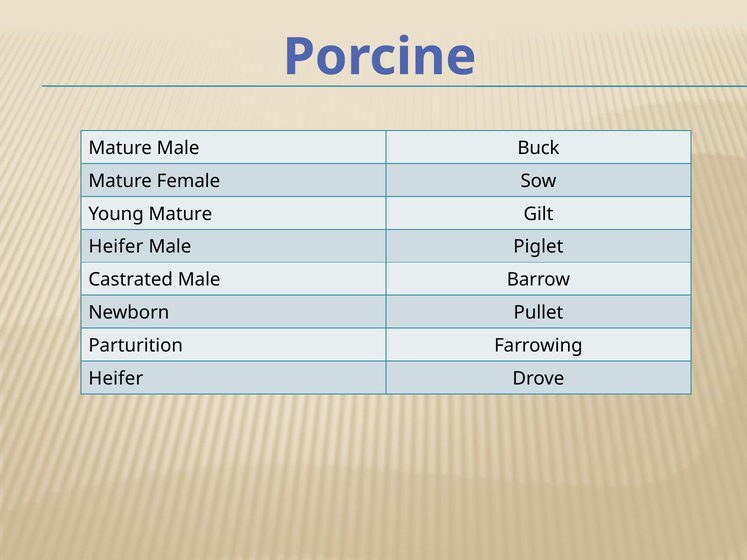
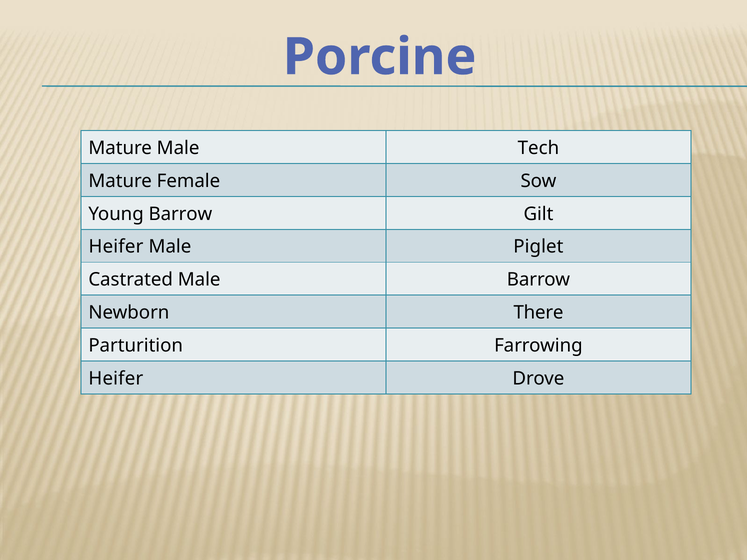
Buck: Buck -> Tech
Young Mature: Mature -> Barrow
Pullet: Pullet -> There
